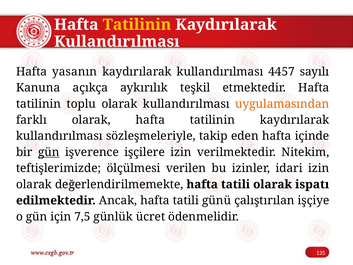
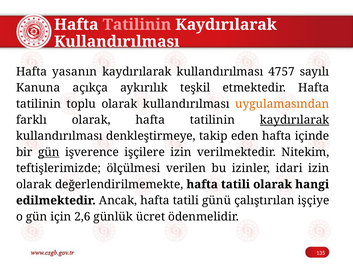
Tatilinin at (137, 25) colour: yellow -> pink
4457: 4457 -> 4757
kaydırılarak at (295, 120) underline: none -> present
sözleşmeleriyle: sözleşmeleriyle -> denkleştirmeye
ispatı: ispatı -> hangi
7,5: 7,5 -> 2,6
